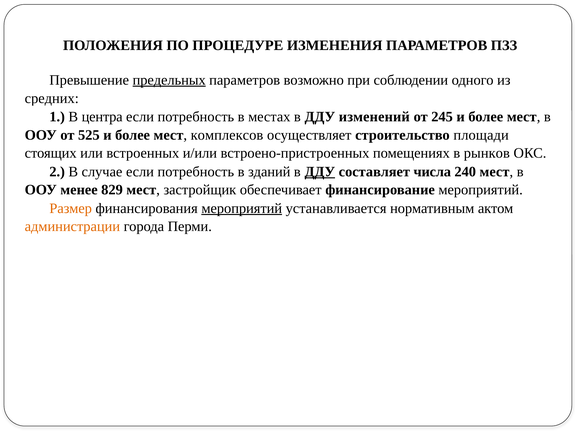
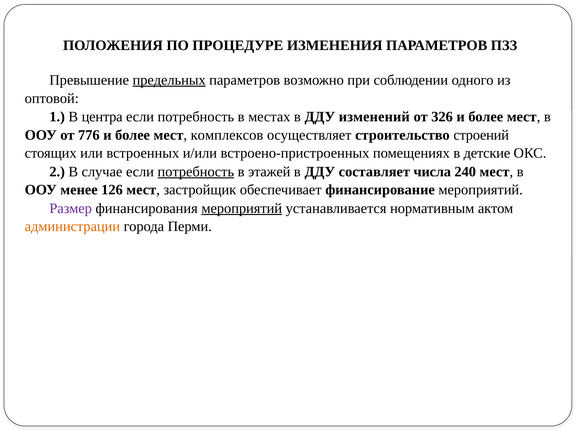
средних: средних -> оптовой
245: 245 -> 326
525: 525 -> 776
площади: площади -> строений
рынков: рынков -> детские
потребность at (196, 172) underline: none -> present
зданий: зданий -> этажей
ДДУ at (320, 172) underline: present -> none
829: 829 -> 126
Размер colour: orange -> purple
